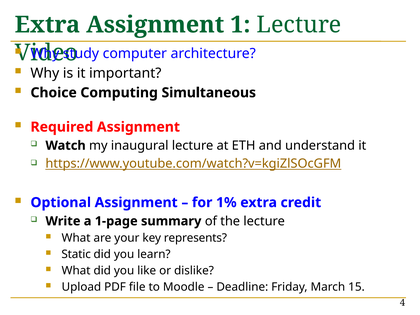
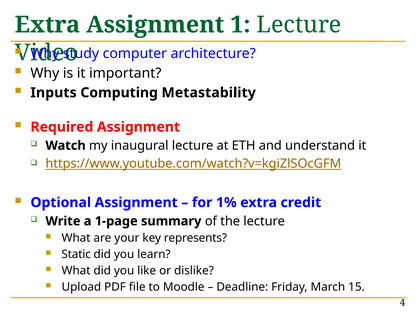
Choice: Choice -> Inputs
Simultaneous: Simultaneous -> Metastability
